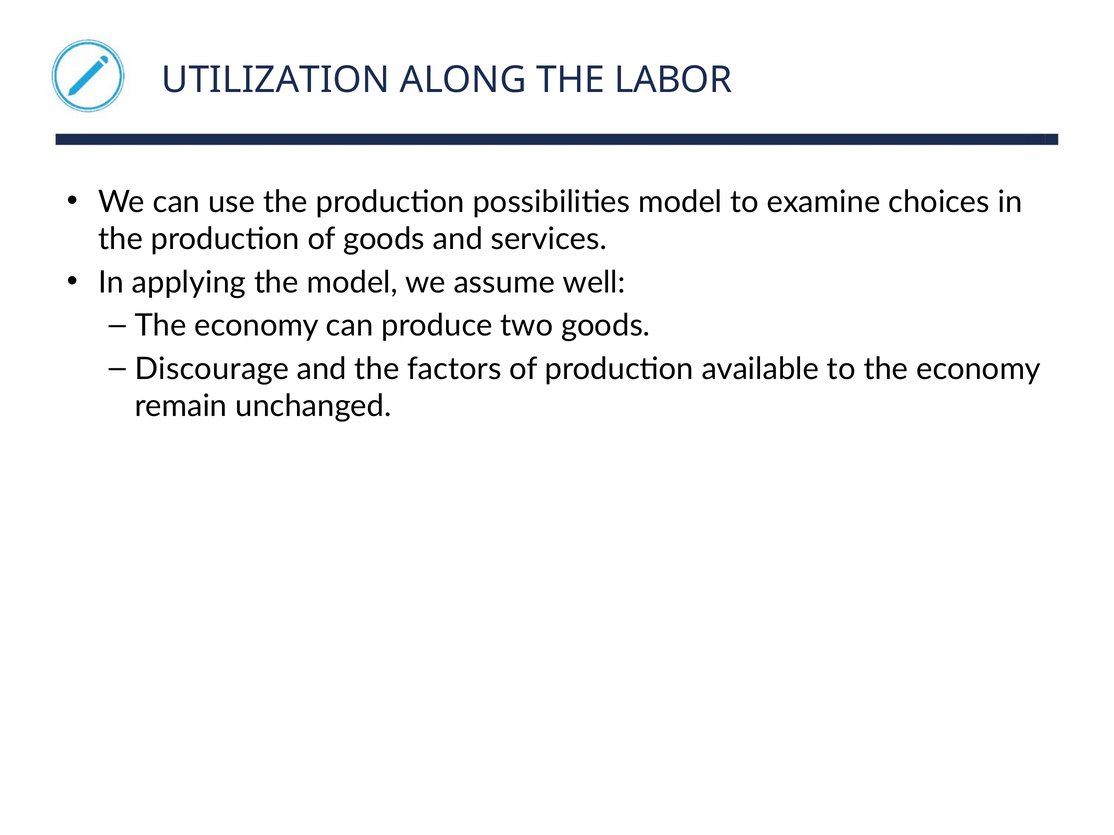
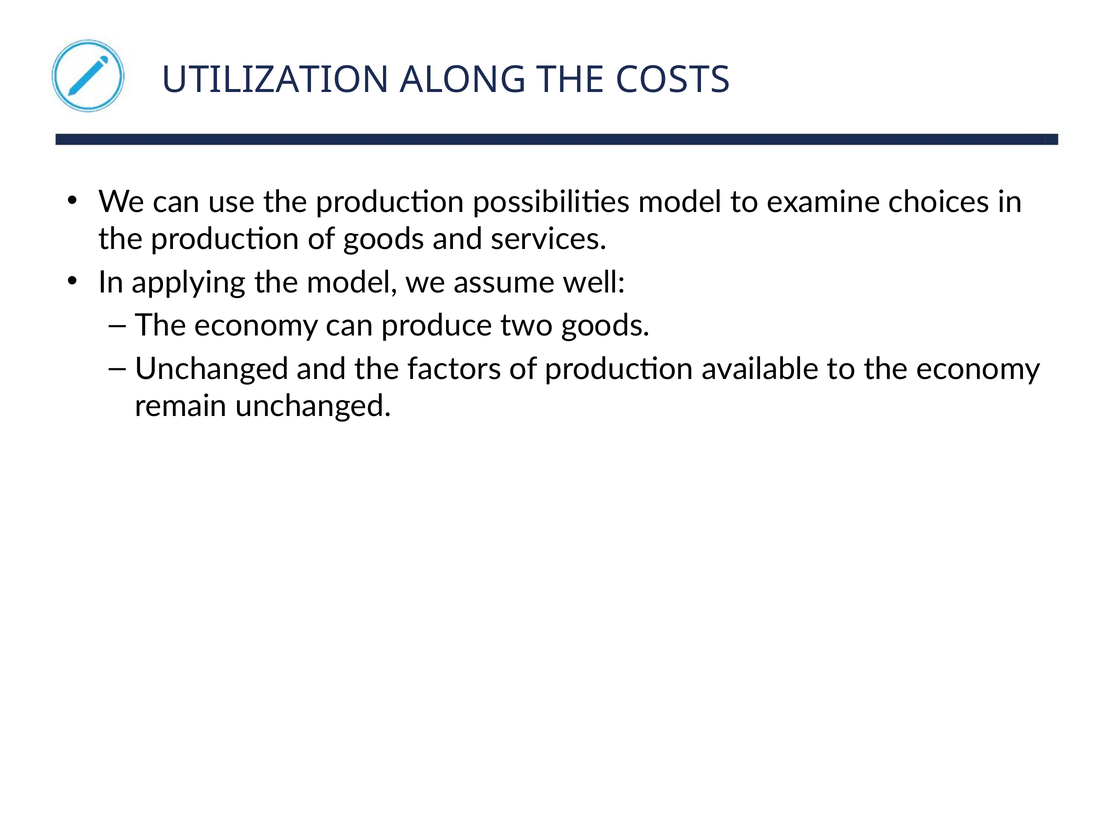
LABOR: LABOR -> COSTS
Discourage at (212, 369): Discourage -> Unchanged
